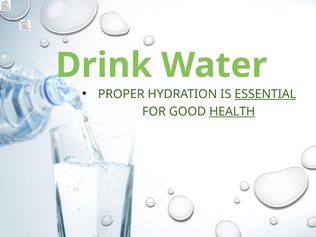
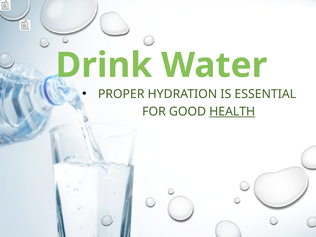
ESSENTIAL underline: present -> none
